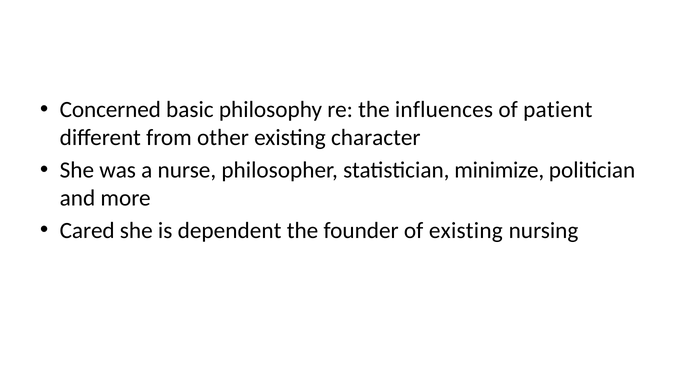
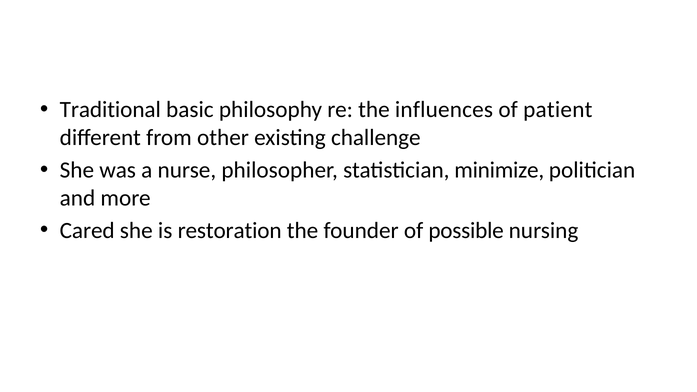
Concerned: Concerned -> Traditional
character: character -> challenge
dependent: dependent -> restoration
of existing: existing -> possible
